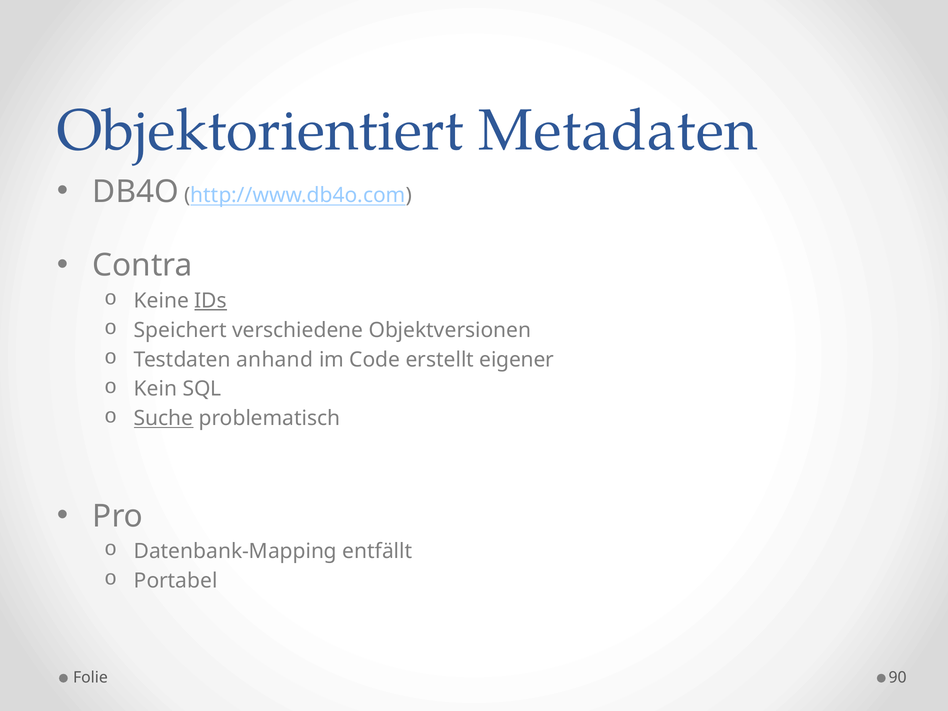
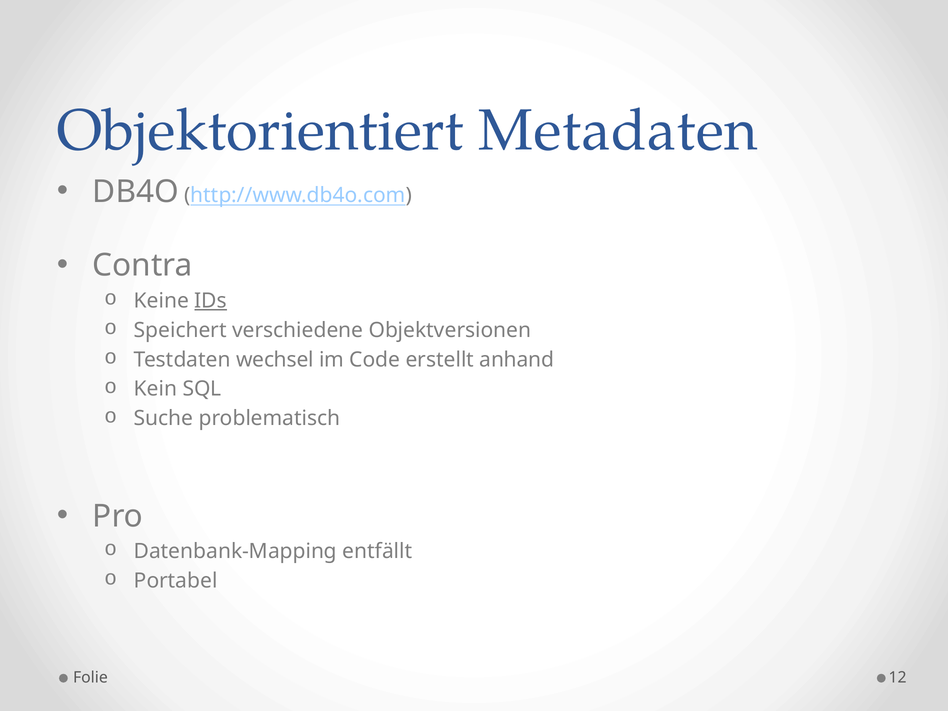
anhand: anhand -> wechsel
eigener: eigener -> anhand
Suche underline: present -> none
90: 90 -> 12
